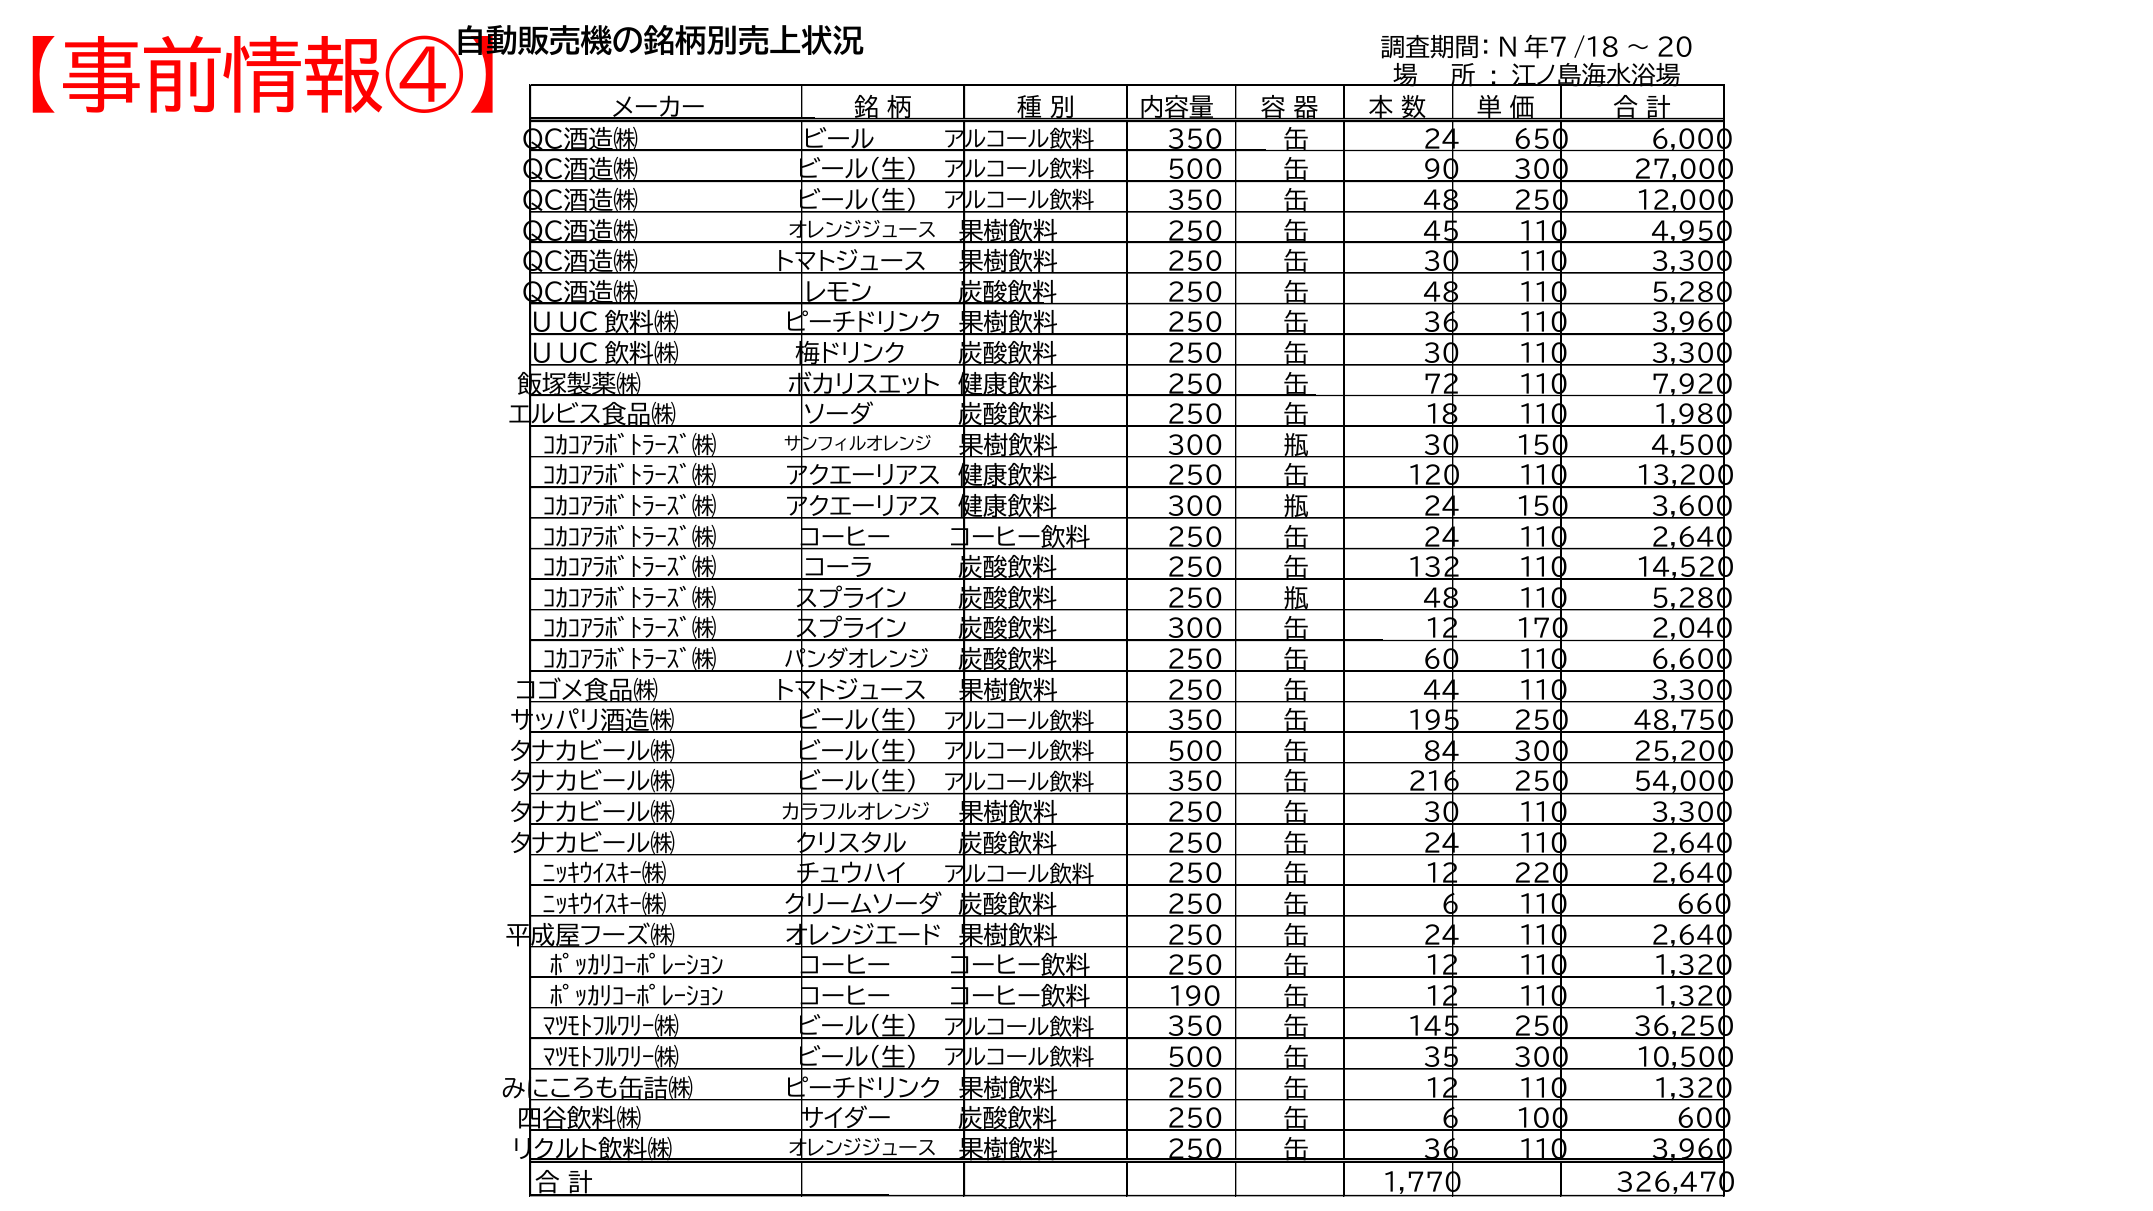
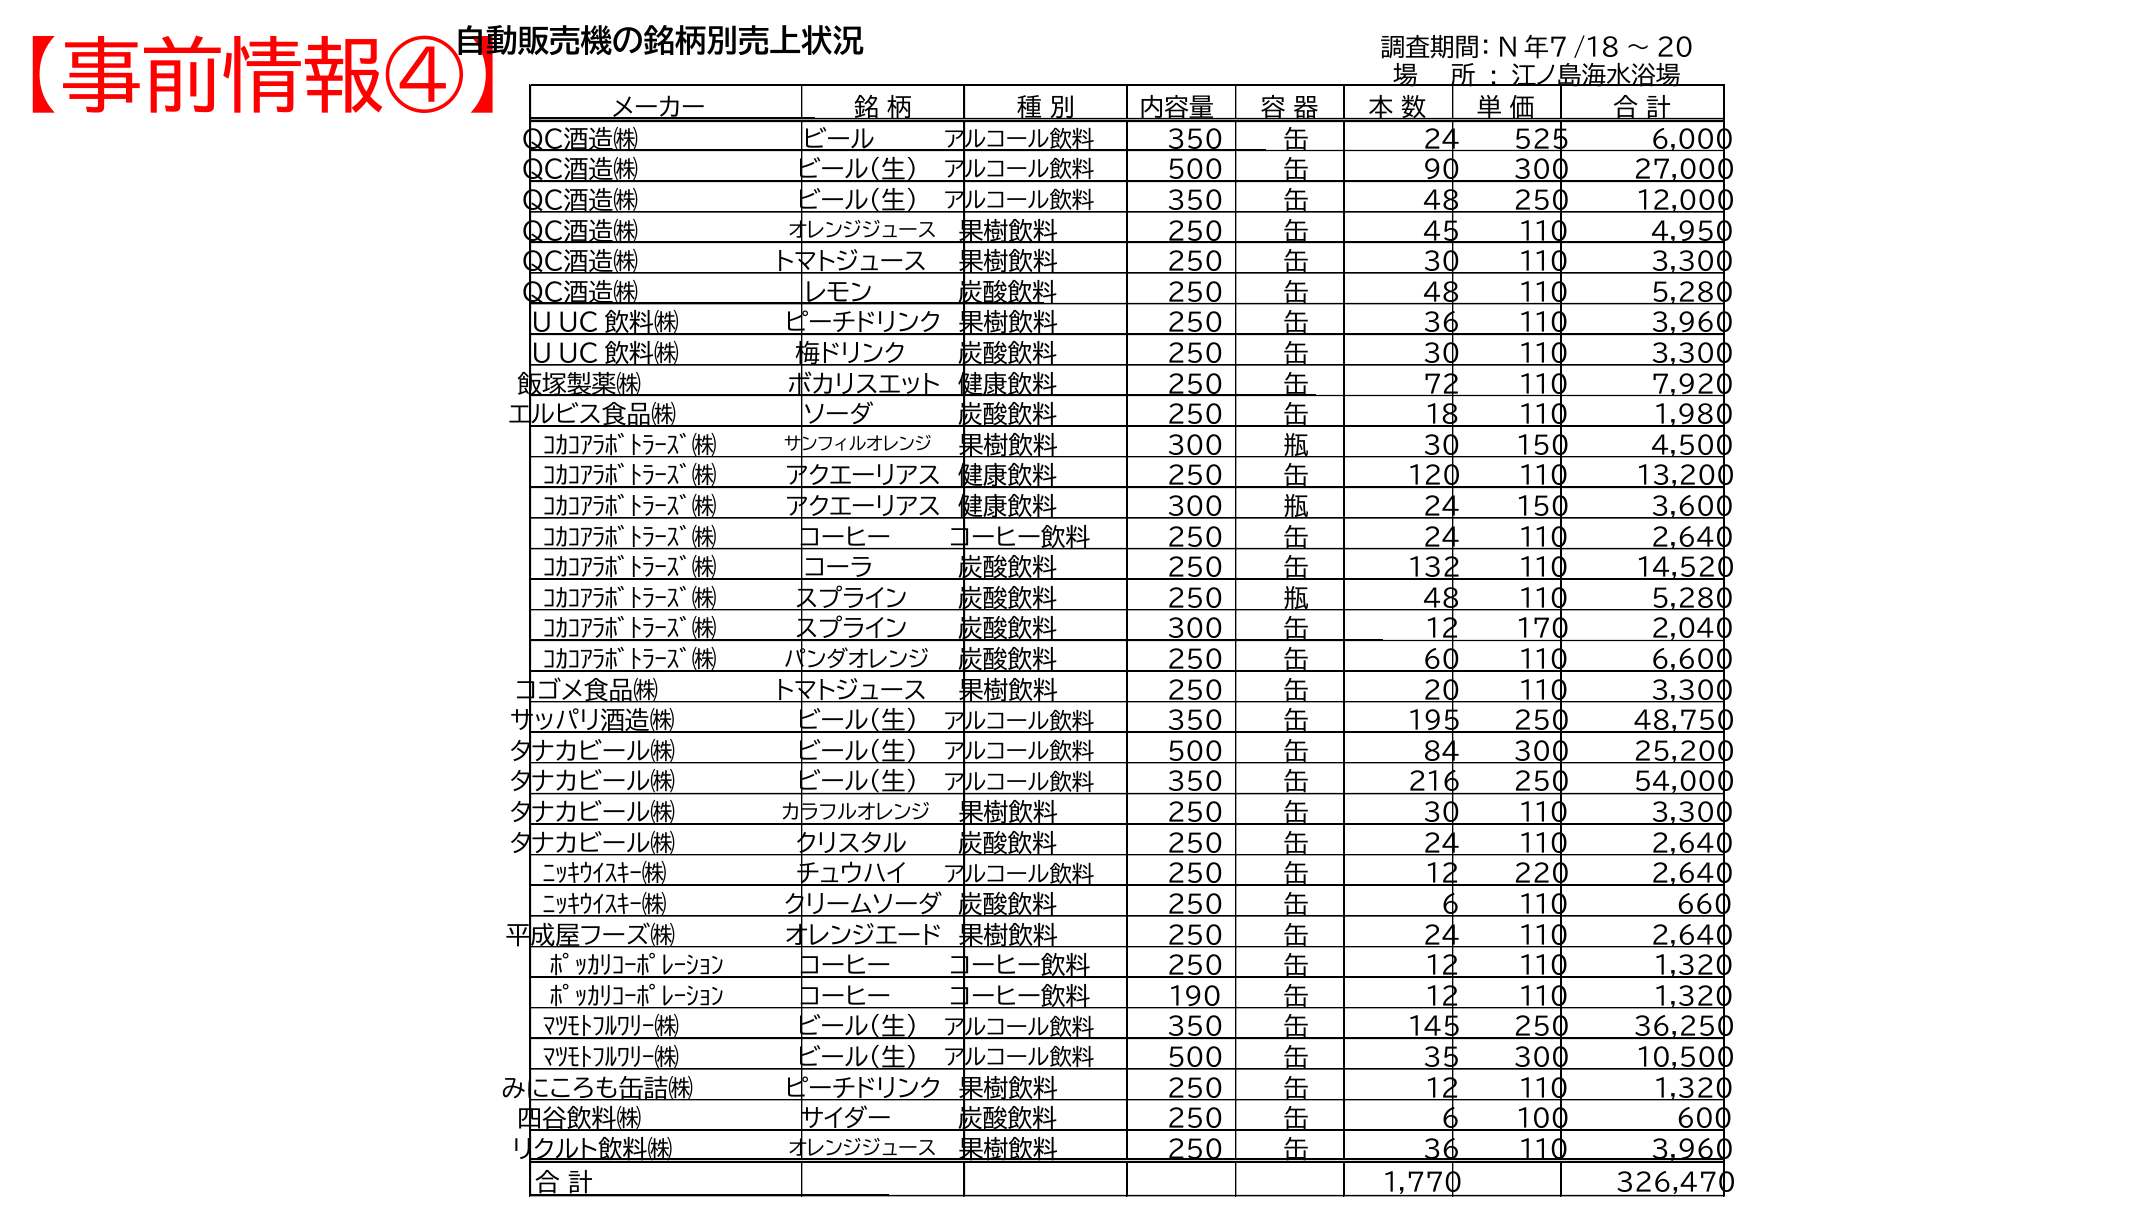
650: 650 -> 525
44: 44 -> 20
